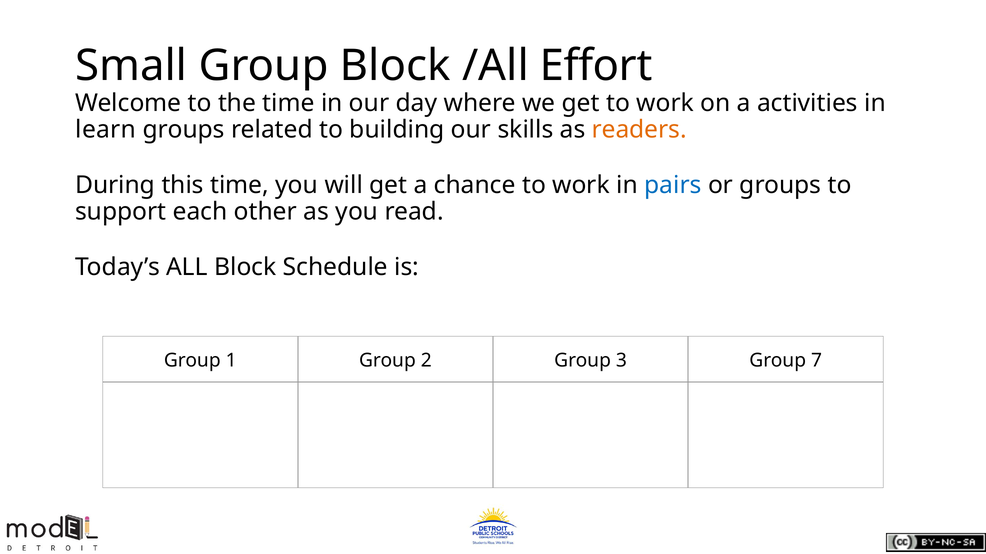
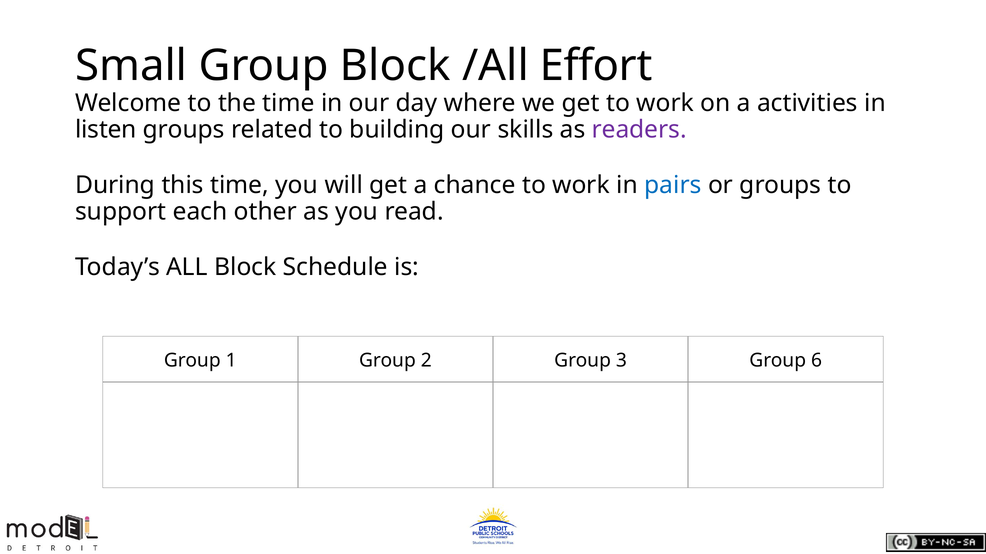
learn: learn -> listen
readers colour: orange -> purple
7: 7 -> 6
